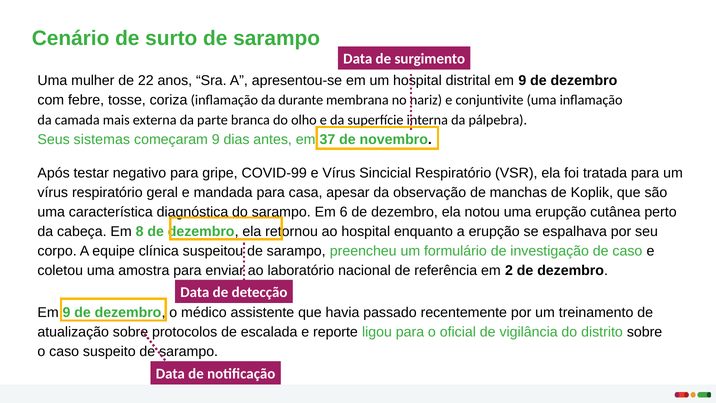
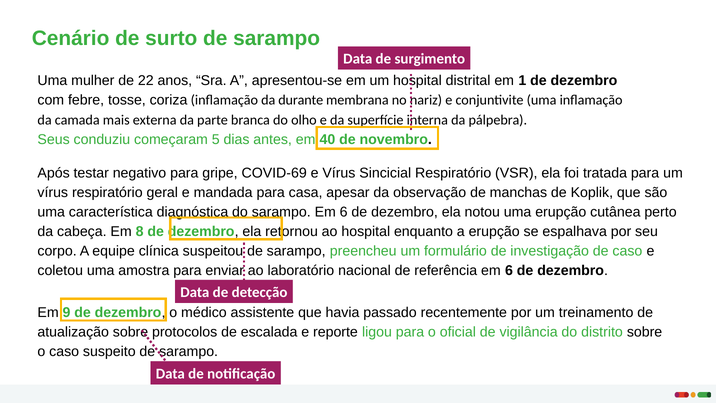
distrital em 9: 9 -> 1
sistemas: sistemas -> conduziu
começaram 9: 9 -> 5
37: 37 -> 40
COVID-99: COVID-99 -> COVID-69
referência em 2: 2 -> 6
